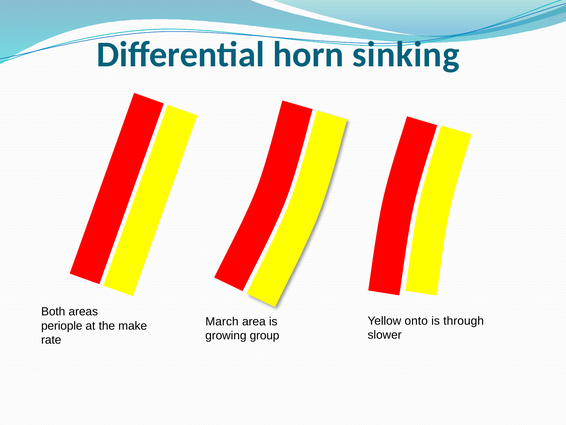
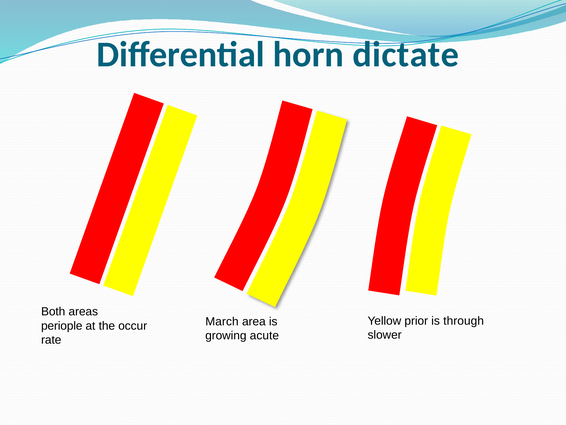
sinking: sinking -> dictate
onto: onto -> prior
make: make -> occur
group: group -> acute
